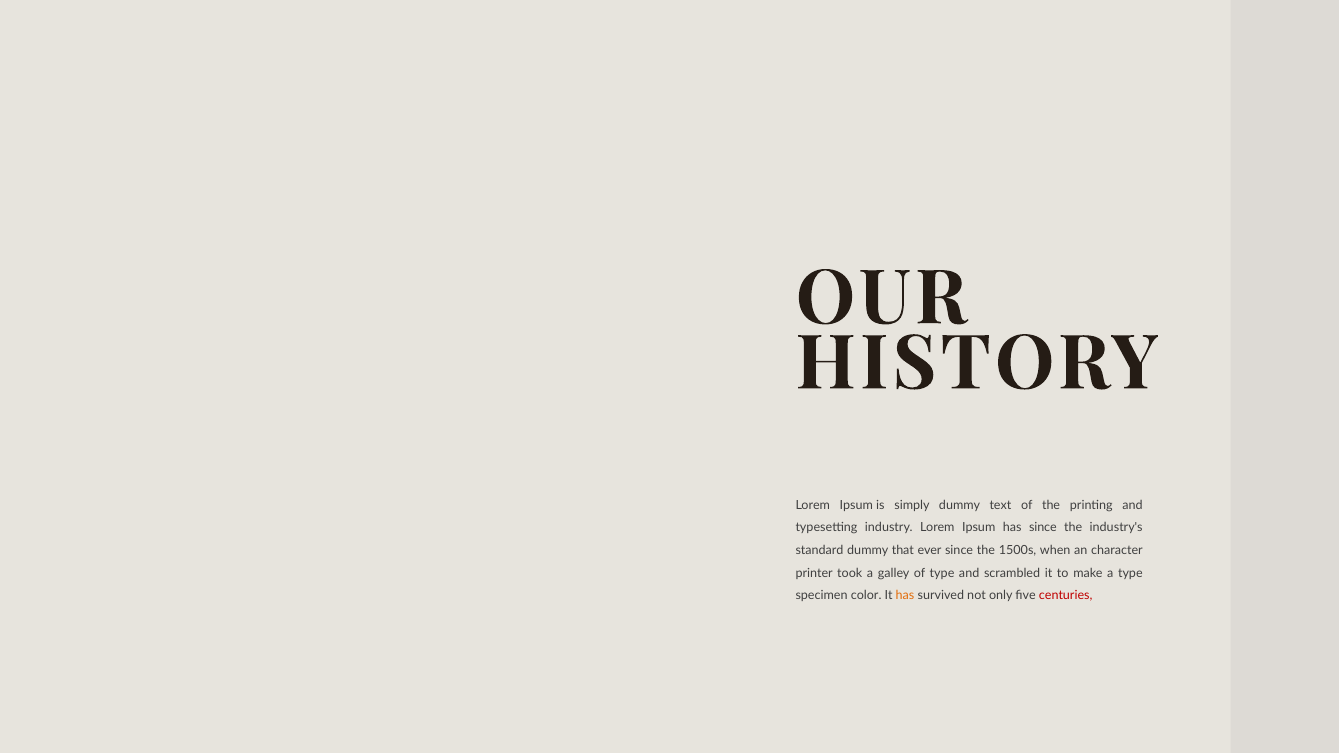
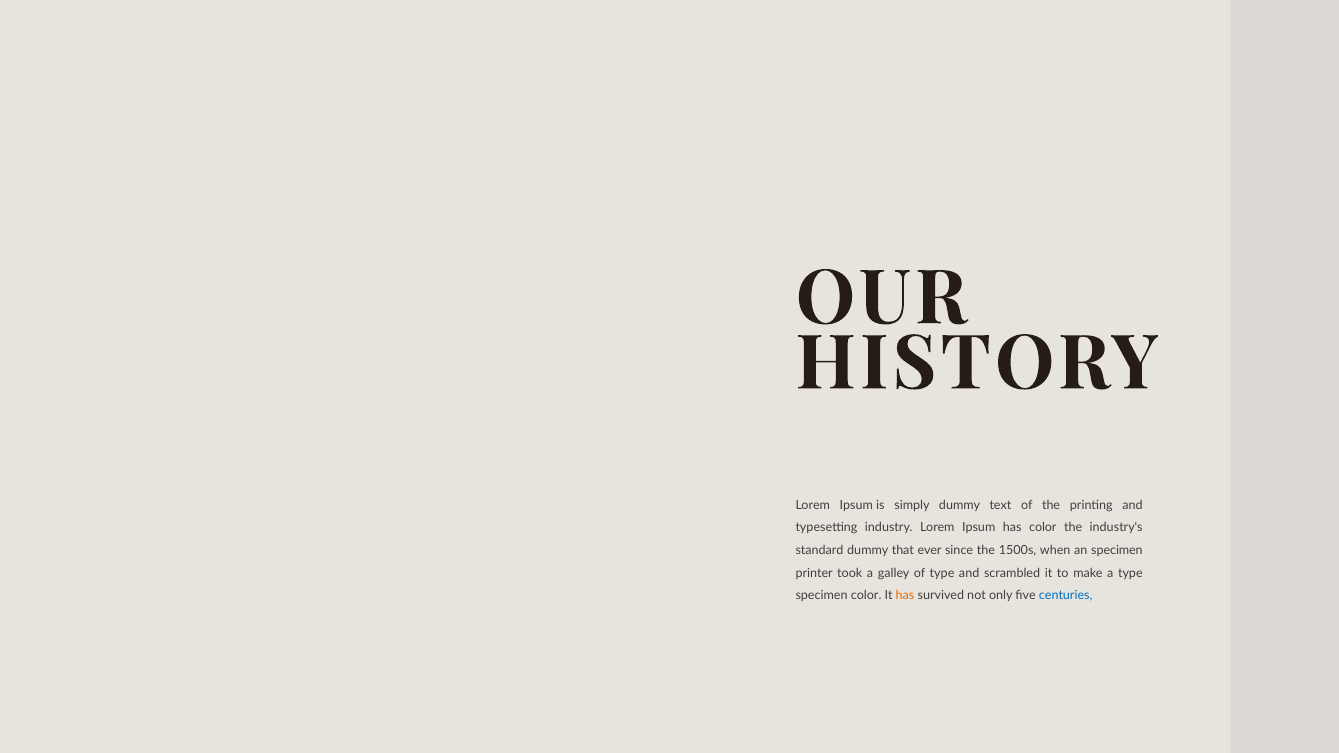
has since: since -> color
an character: character -> specimen
centuries colour: red -> blue
